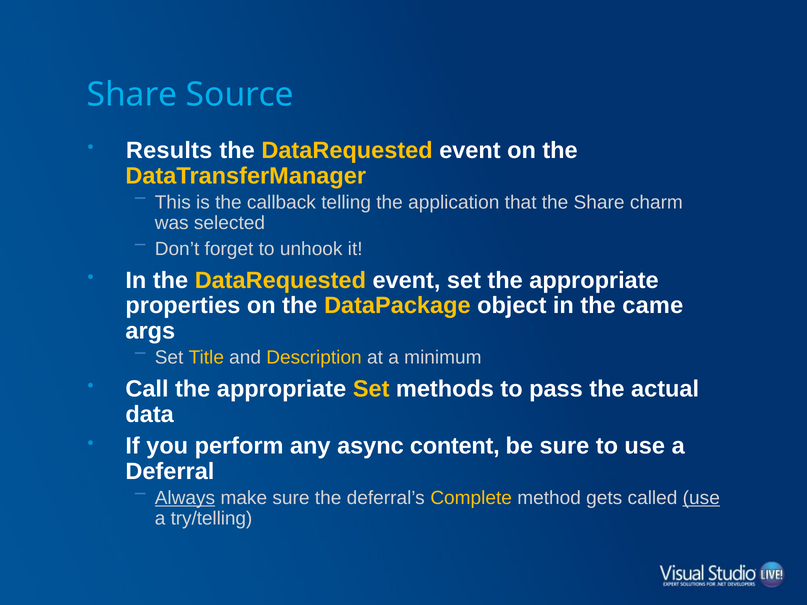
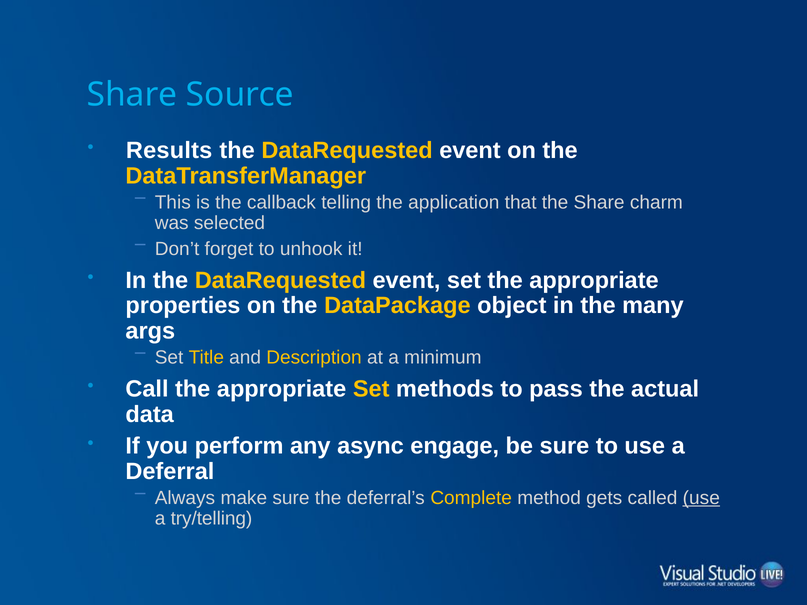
came: came -> many
content: content -> engage
Always underline: present -> none
